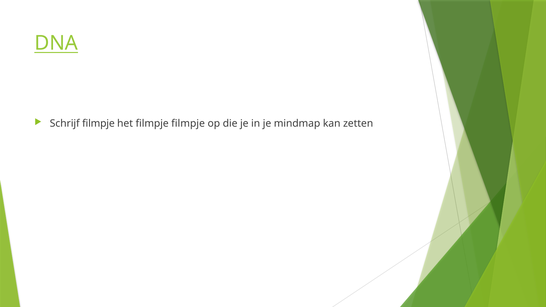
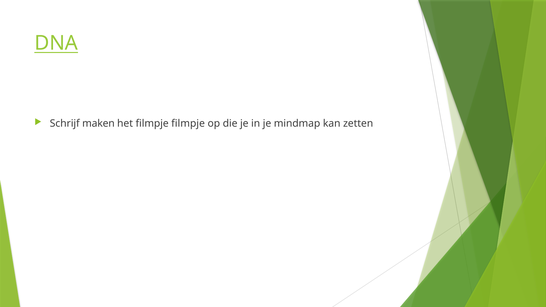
Schrijf filmpje: filmpje -> maken
